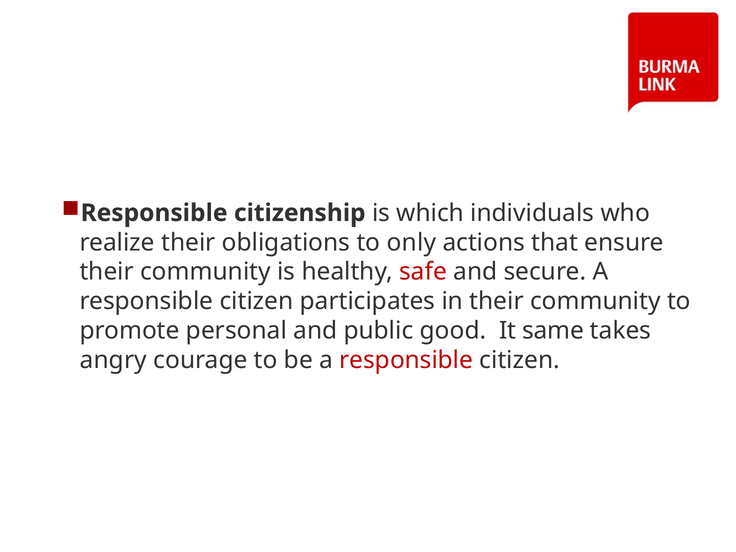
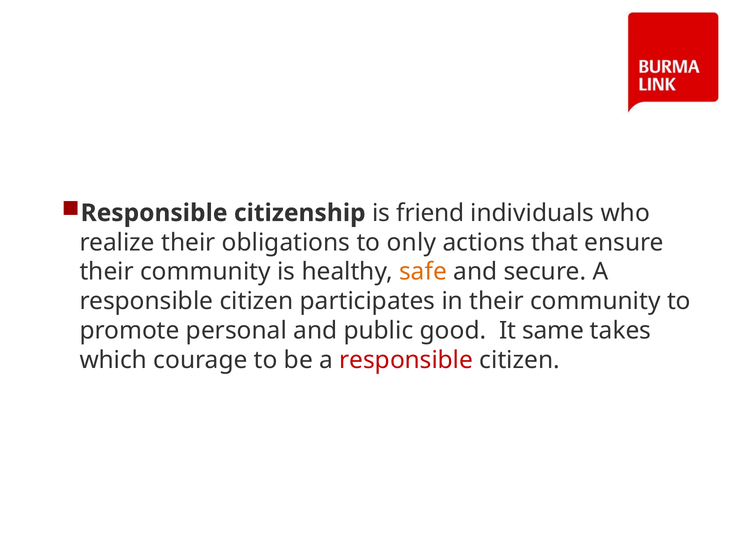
which: which -> friend
safe colour: red -> orange
angry: angry -> which
